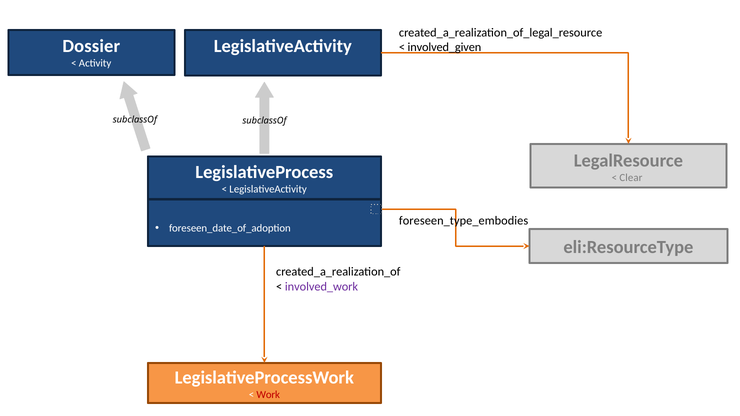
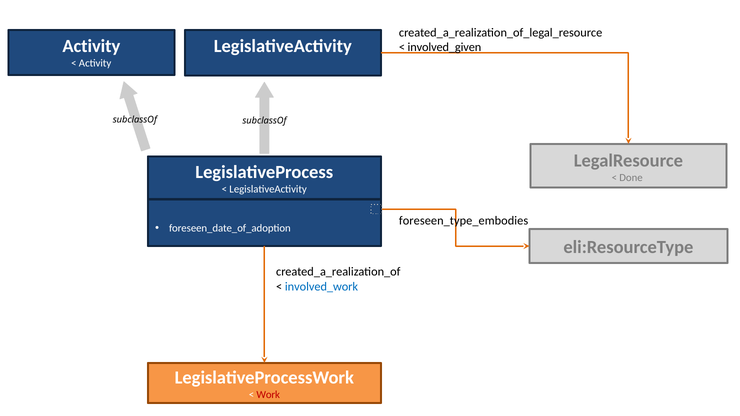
Dossier at (91, 46): Dossier -> Activity
Clear: Clear -> Done
involved_work colour: purple -> blue
